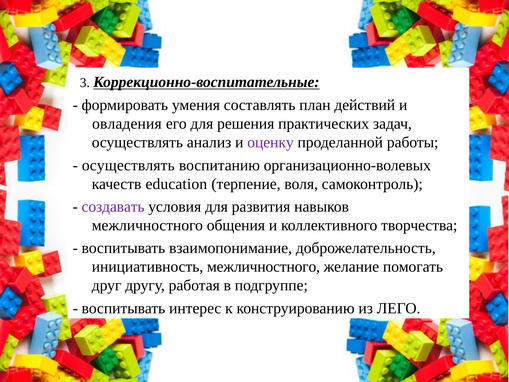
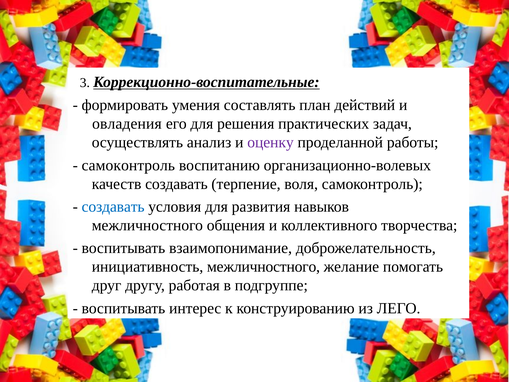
осуществлять at (128, 165): осуществлять -> самоконтроль
качеств education: education -> создавать
создавать at (113, 207) colour: purple -> blue
